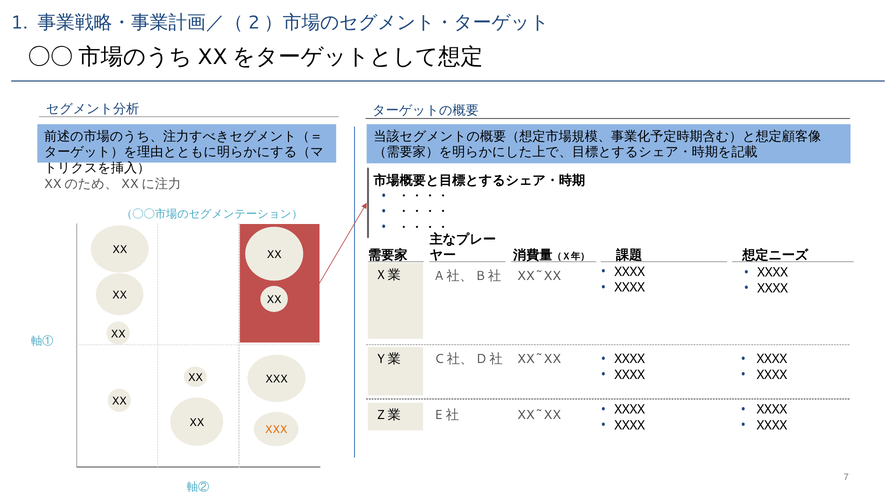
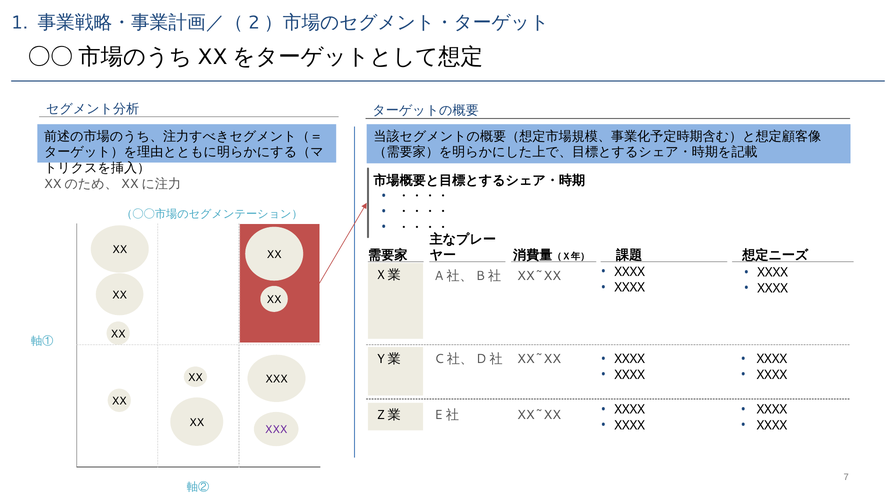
XXX at (276, 430) colour: orange -> purple
